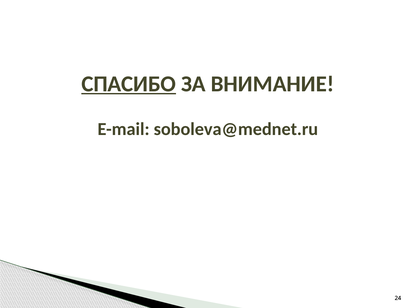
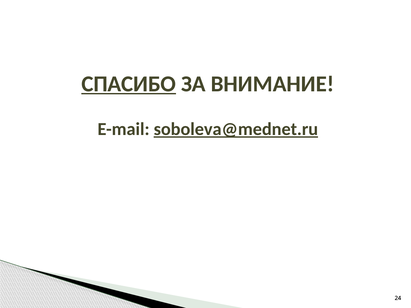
soboleva@mednet.ru underline: none -> present
